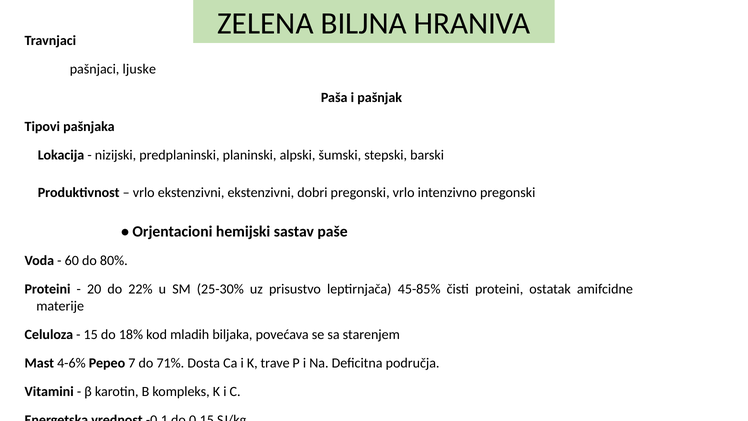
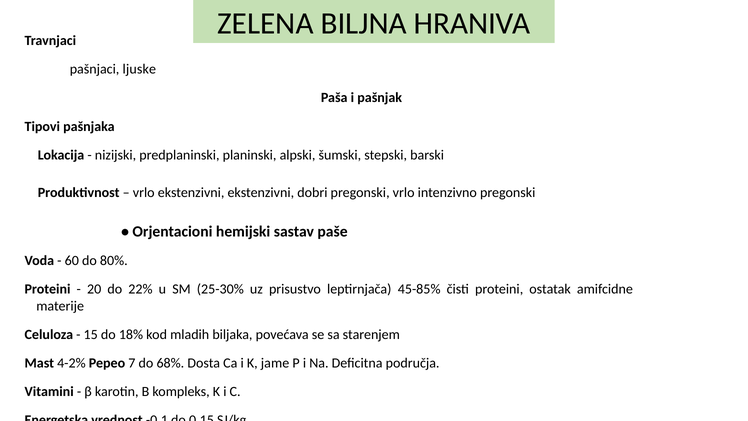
4-6%: 4-6% -> 4-2%
71%: 71% -> 68%
trave: trave -> jame
